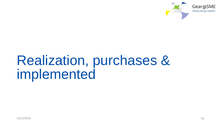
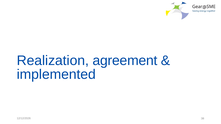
purchases: purchases -> agreement
